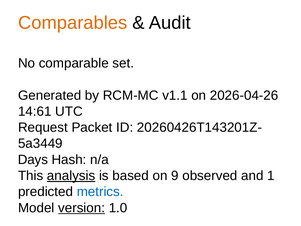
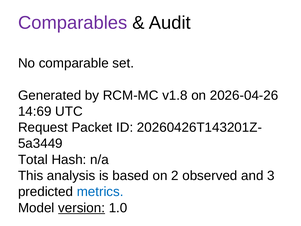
Comparables colour: orange -> purple
v1.1: v1.1 -> v1.8
14:61: 14:61 -> 14:69
Days: Days -> Total
analysis underline: present -> none
9: 9 -> 2
1: 1 -> 3
